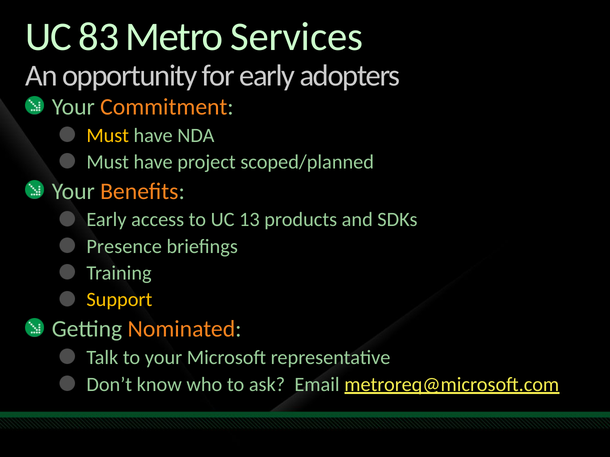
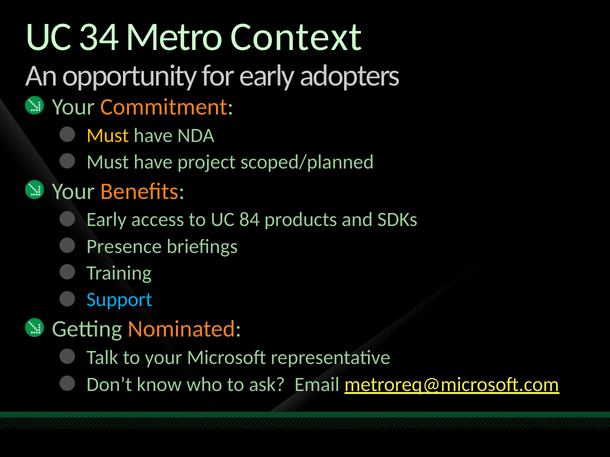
83: 83 -> 34
Services: Services -> Context
13: 13 -> 84
Support colour: yellow -> light blue
